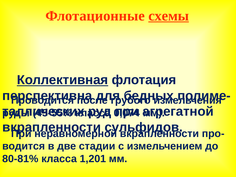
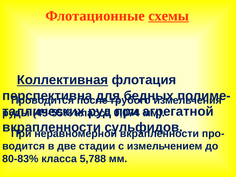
для underline: none -> present
80-81%: 80-81% -> 80-83%
1,201: 1,201 -> 5,788
